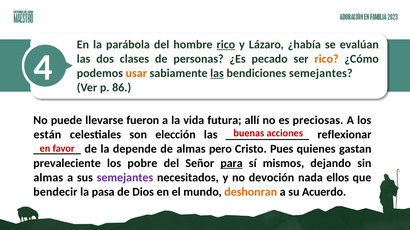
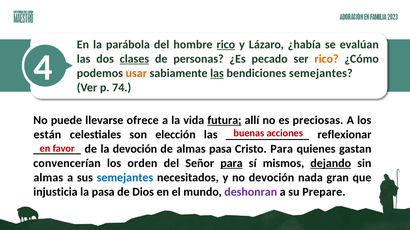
clases underline: none -> present
86: 86 -> 74
fueron: fueron -> ofrece
futura underline: none -> present
la depende: depende -> devoción
almas pero: pero -> pasa
Cristo Pues: Pues -> Para
prevaleciente: prevaleciente -> convencerían
pobre: pobre -> orden
dejando underline: none -> present
semejantes at (125, 178) colour: purple -> blue
ellos: ellos -> gran
bendecir: bendecir -> injusticia
deshonran colour: orange -> purple
Acuerdo: Acuerdo -> Prepare
